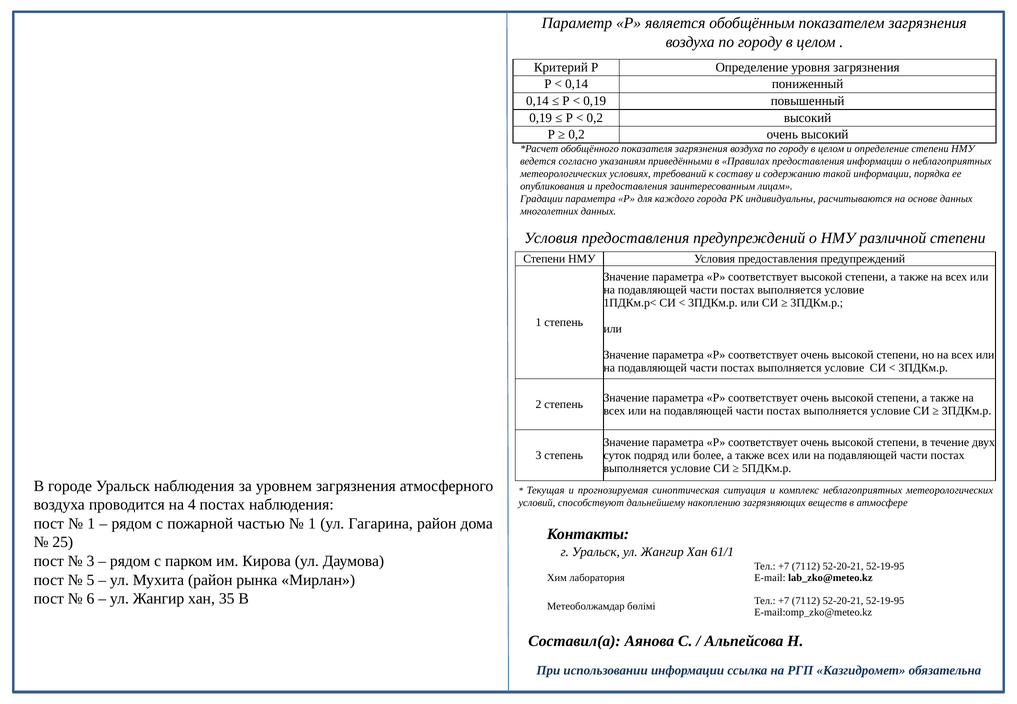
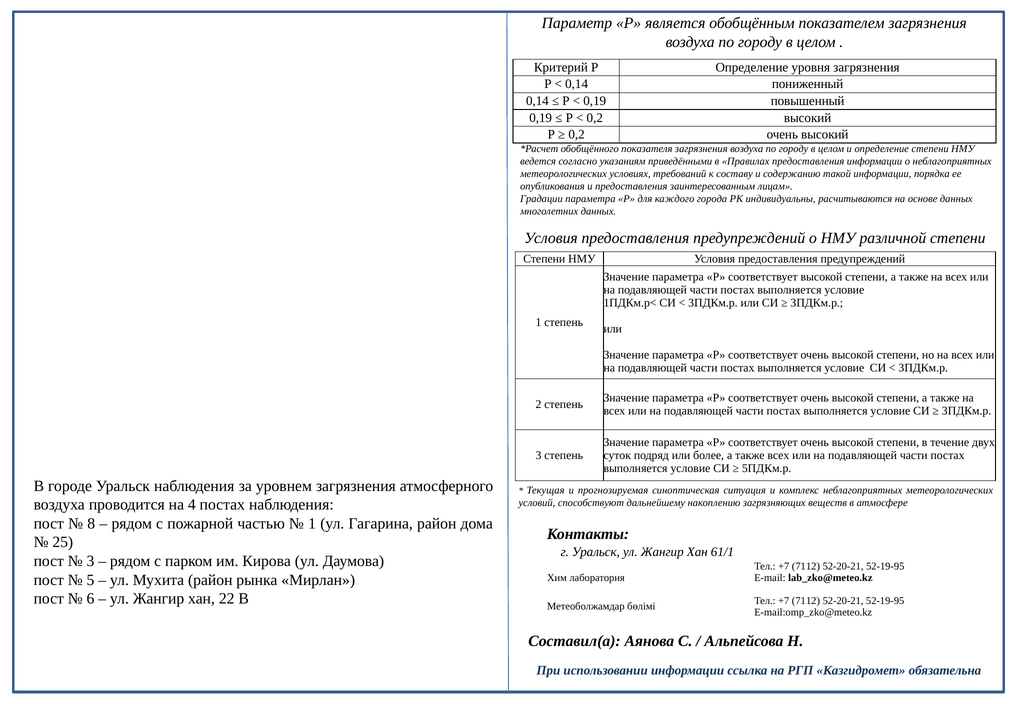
1 at (91, 524): 1 -> 8
35: 35 -> 22
